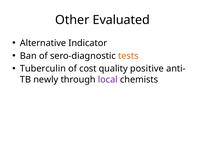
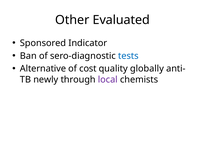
Alternative: Alternative -> Sponsored
tests colour: orange -> blue
Tuberculin: Tuberculin -> Alternative
positive: positive -> globally
